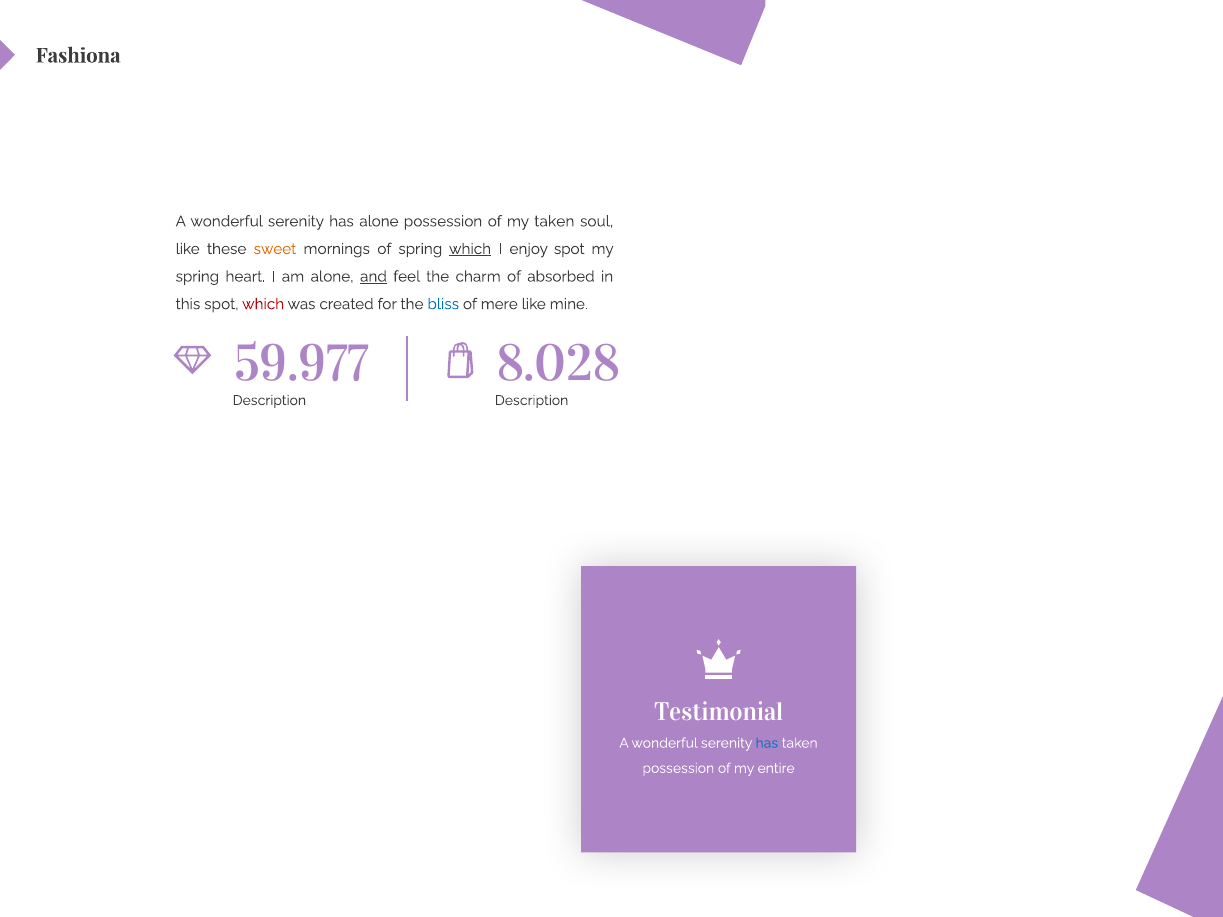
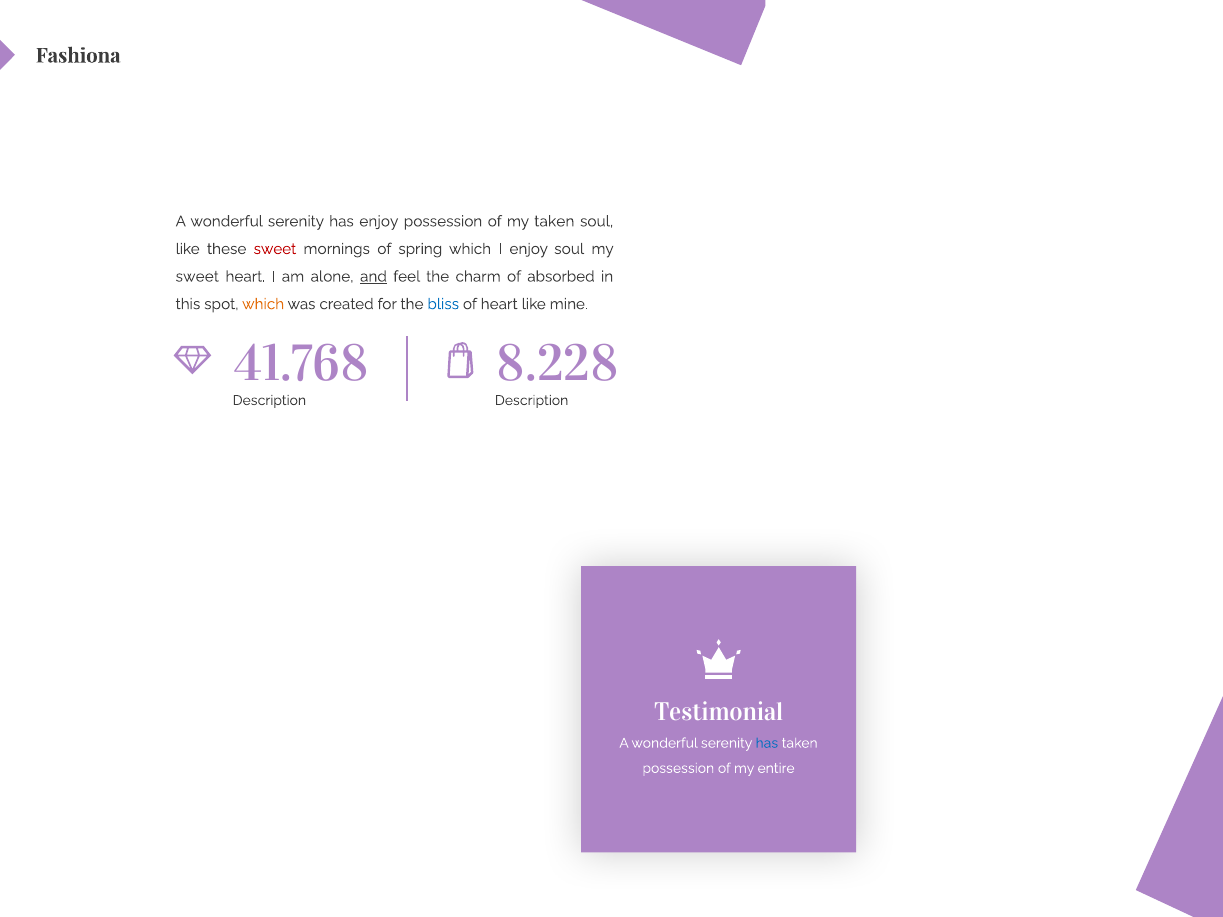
has alone: alone -> enjoy
sweet at (275, 249) colour: orange -> red
which at (470, 249) underline: present -> none
enjoy spot: spot -> soul
spring at (197, 277): spring -> sweet
which at (263, 304) colour: red -> orange
of mere: mere -> heart
59.977: 59.977 -> 41.768
8.028: 8.028 -> 8.228
